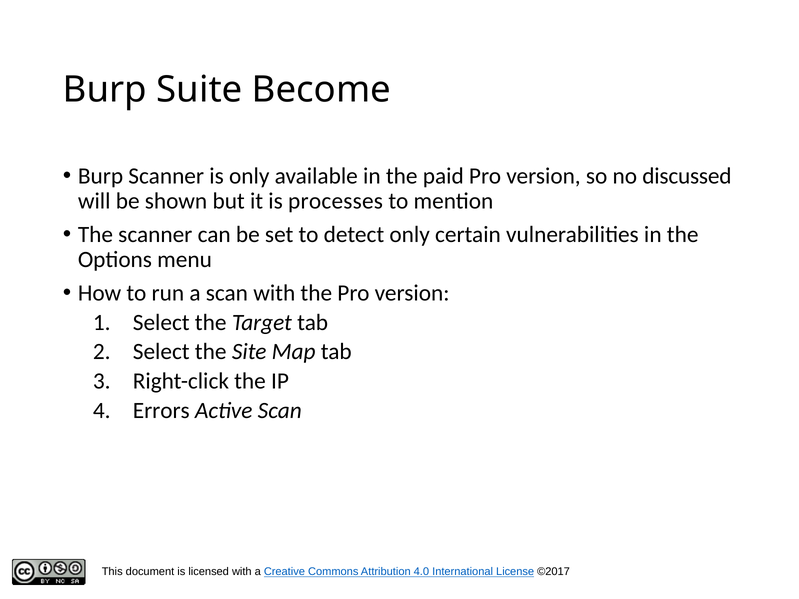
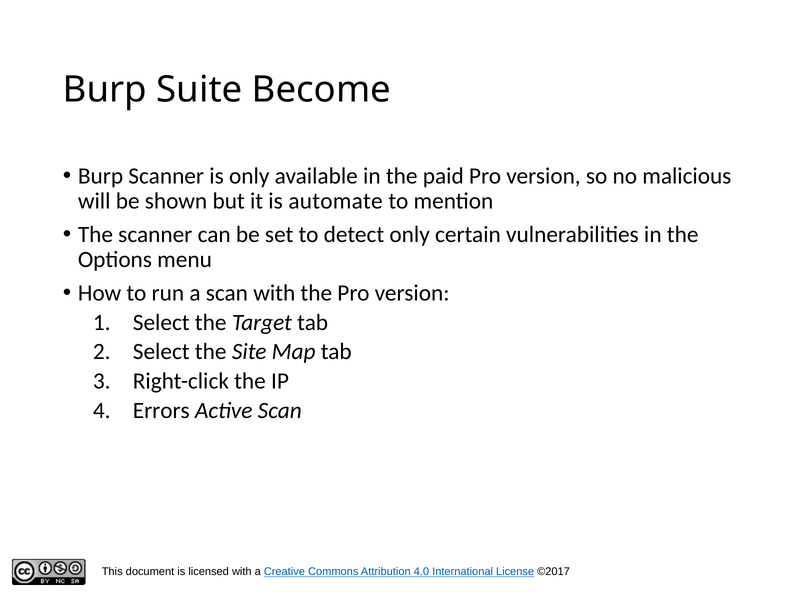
discussed: discussed -> malicious
processes: processes -> automate
